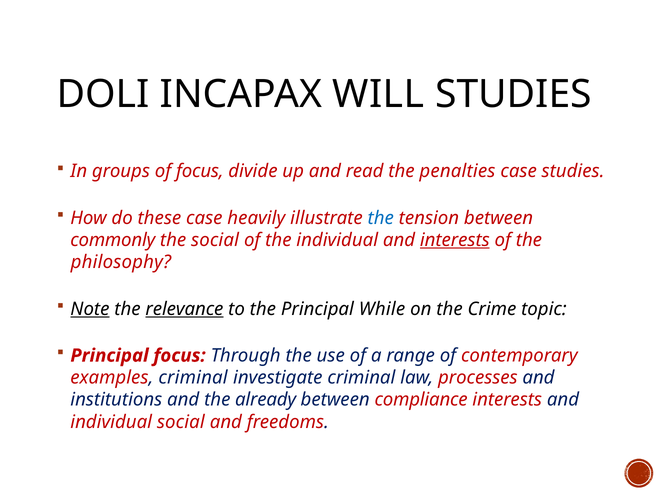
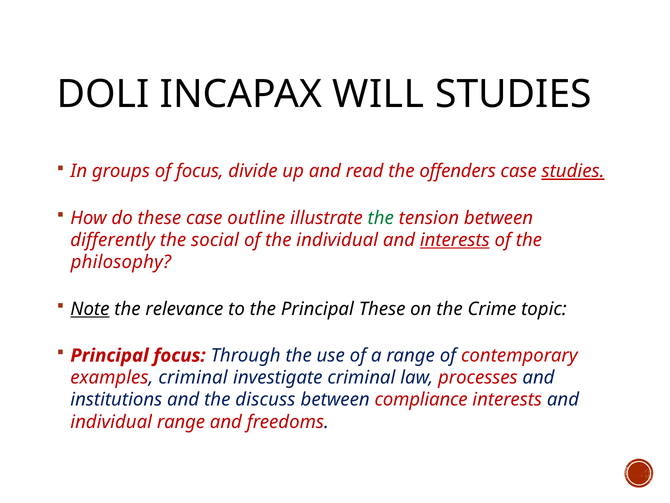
penalties: penalties -> offenders
studies at (573, 171) underline: none -> present
heavily: heavily -> outline
the at (381, 218) colour: blue -> green
commonly: commonly -> differently
relevance underline: present -> none
Principal While: While -> These
already: already -> discuss
individual social: social -> range
